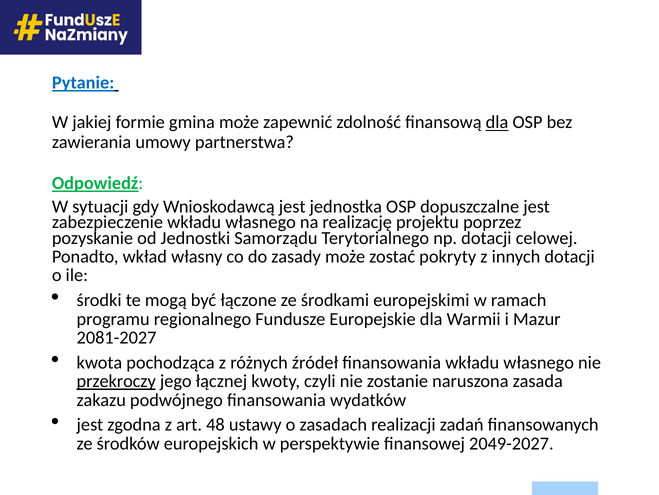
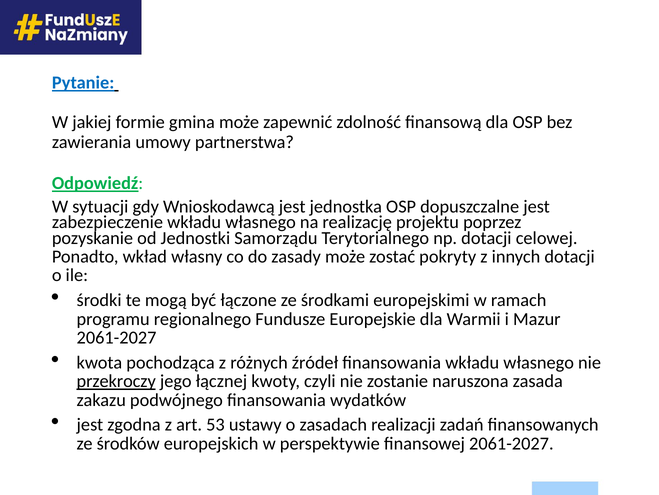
dla at (497, 122) underline: present -> none
2081-2027 at (117, 337): 2081-2027 -> 2061-2027
48: 48 -> 53
finansowej 2049-2027: 2049-2027 -> 2061-2027
